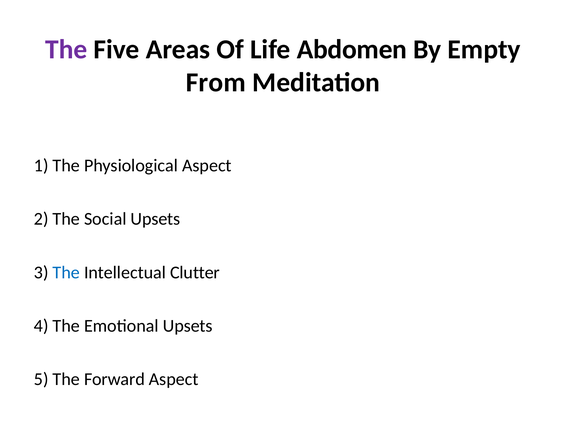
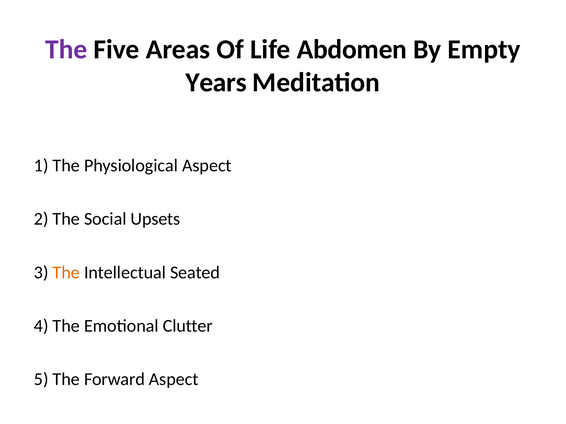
From: From -> Years
The at (66, 273) colour: blue -> orange
Clutter: Clutter -> Seated
Emotional Upsets: Upsets -> Clutter
